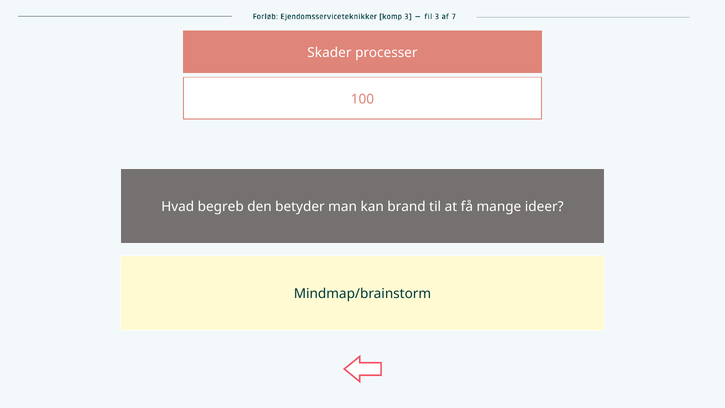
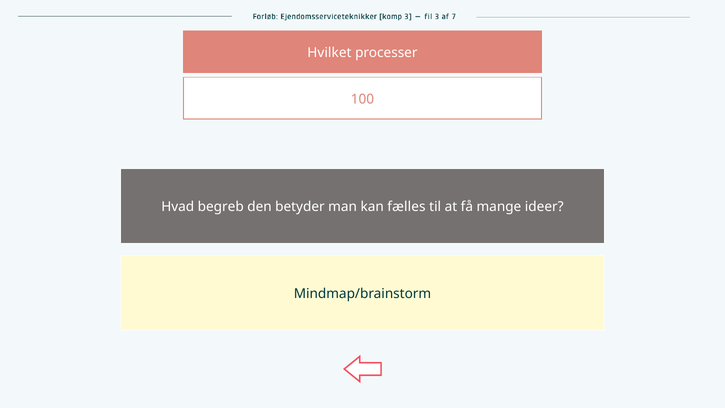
Skader: Skader -> Hvilket
brand: brand -> fælles
